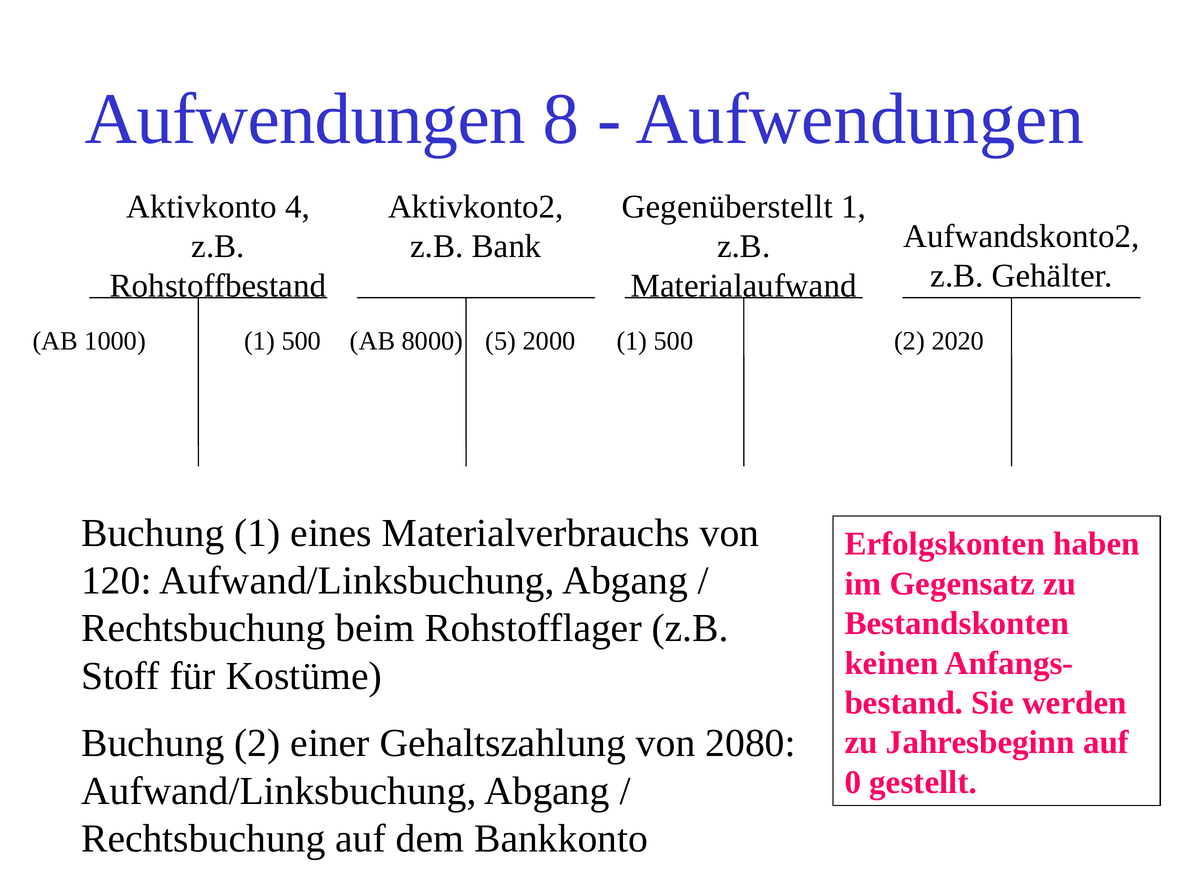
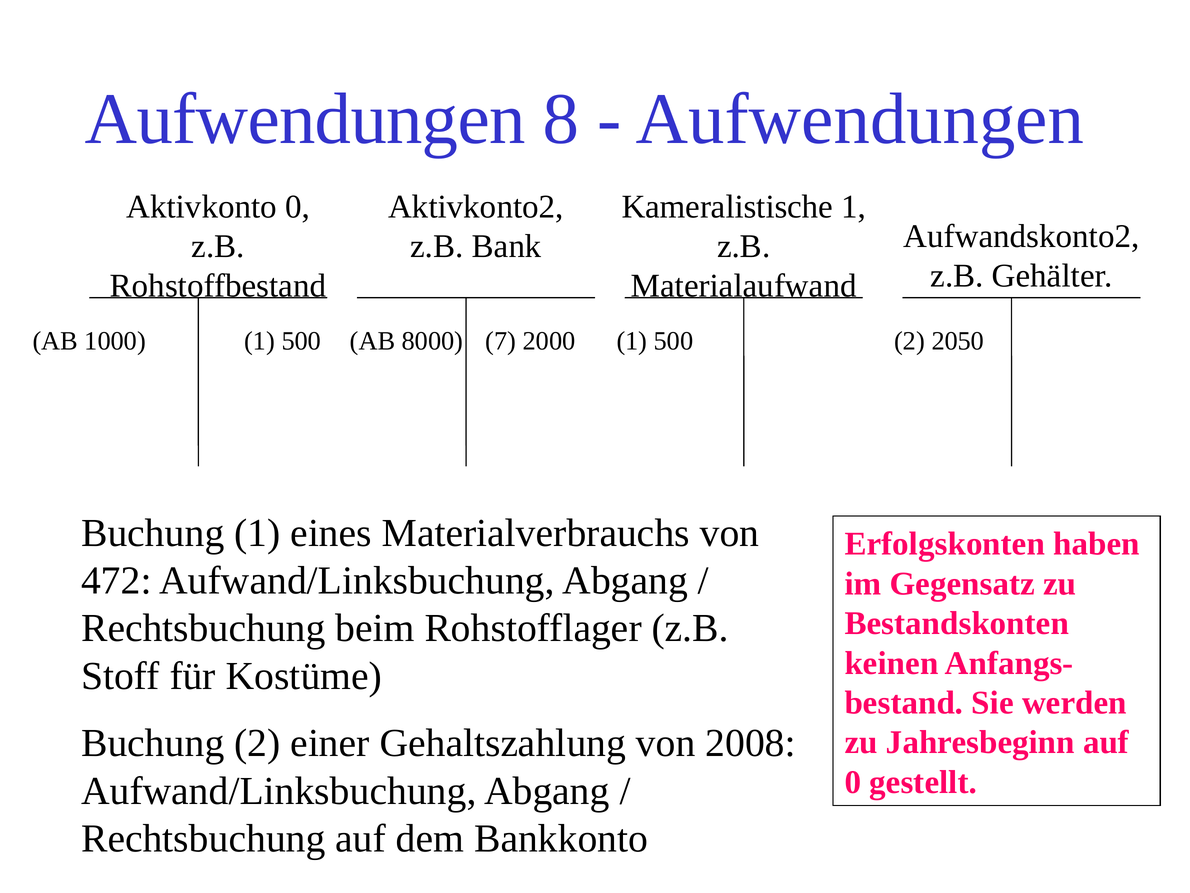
Aktivkonto 4: 4 -> 0
Gegenüberstellt: Gegenüberstellt -> Kameralistische
5: 5 -> 7
2020: 2020 -> 2050
120: 120 -> 472
2080: 2080 -> 2008
